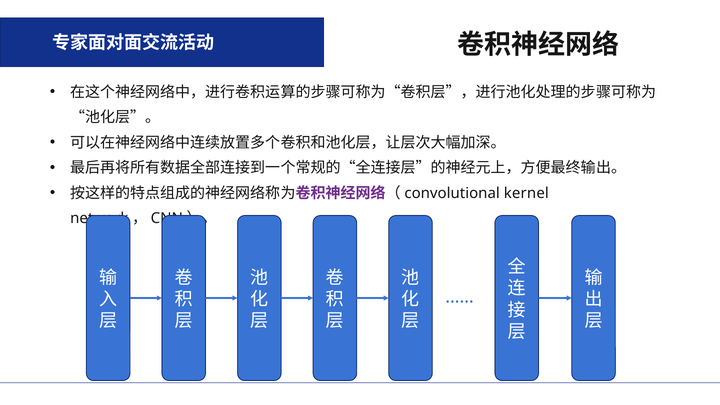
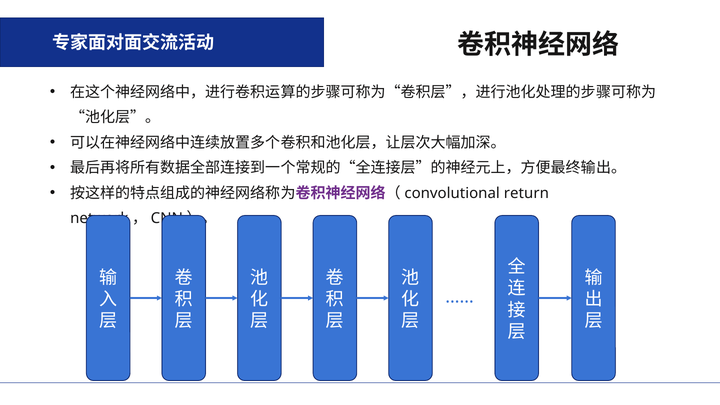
kernel: kernel -> return
